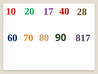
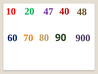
17: 17 -> 47
28: 28 -> 48
817: 817 -> 900
